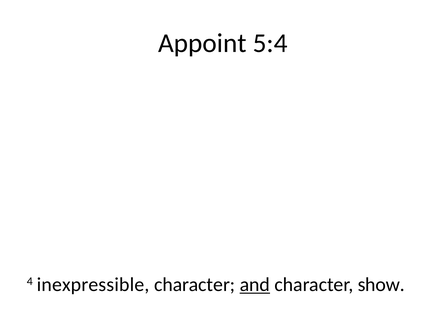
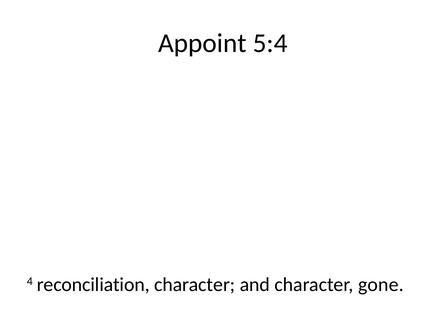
inexpressible: inexpressible -> reconciliation
and underline: present -> none
show: show -> gone
